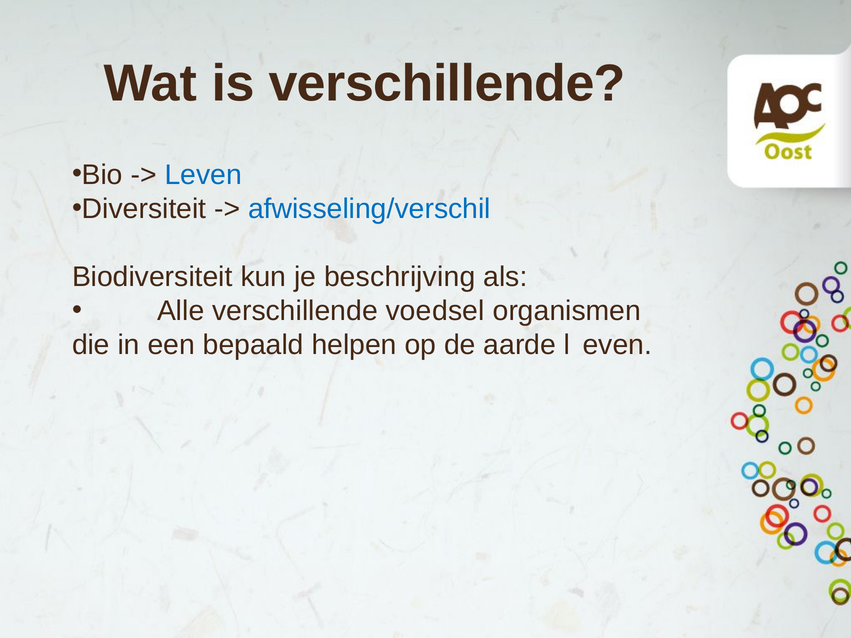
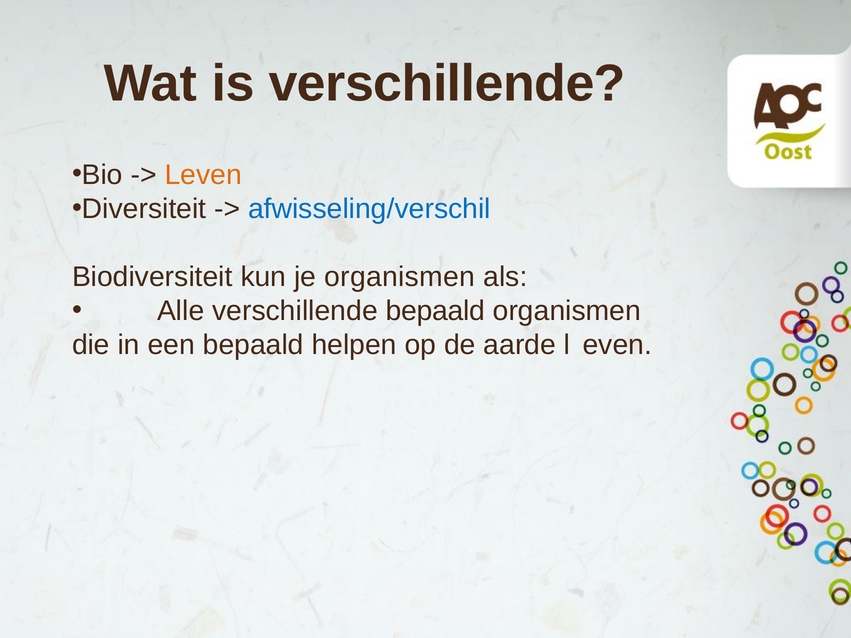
Leven colour: blue -> orange
je beschrijving: beschrijving -> organismen
verschillende voedsel: voedsel -> bepaald
